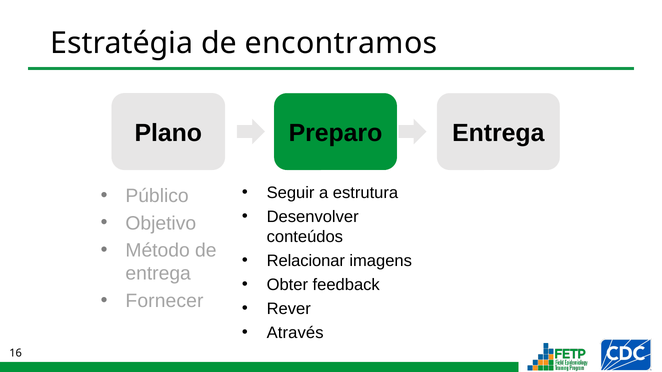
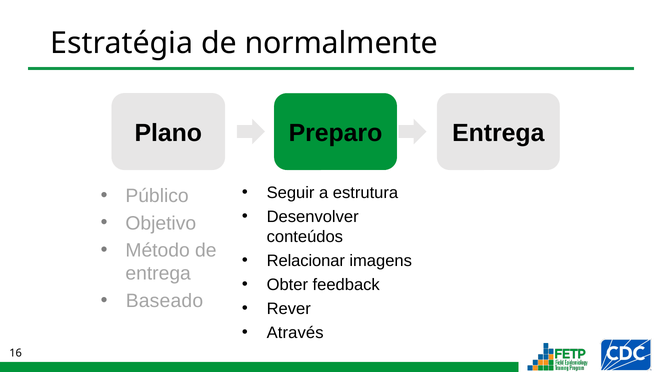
encontramos: encontramos -> normalmente
Fornecer: Fornecer -> Baseado
